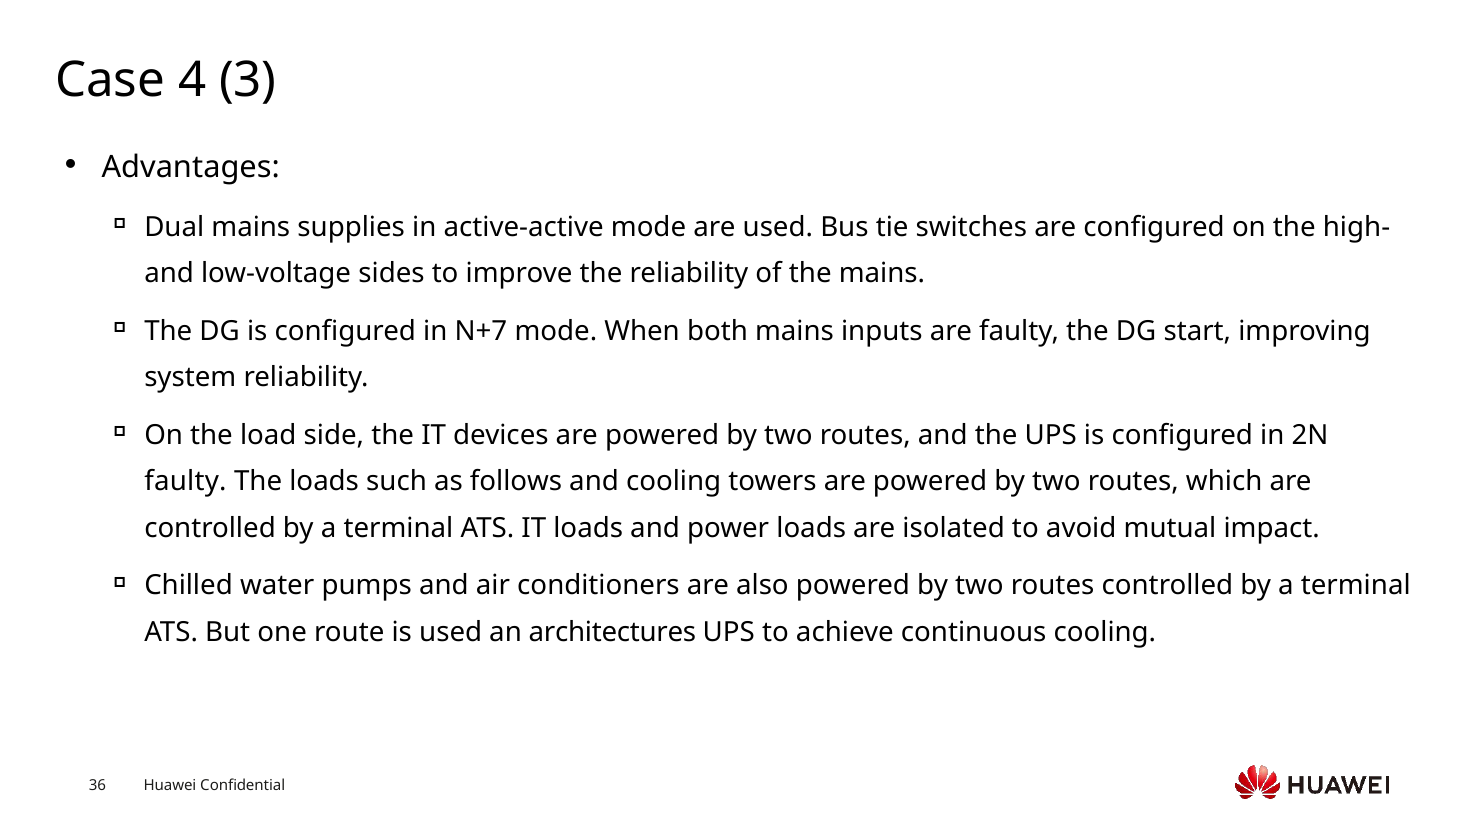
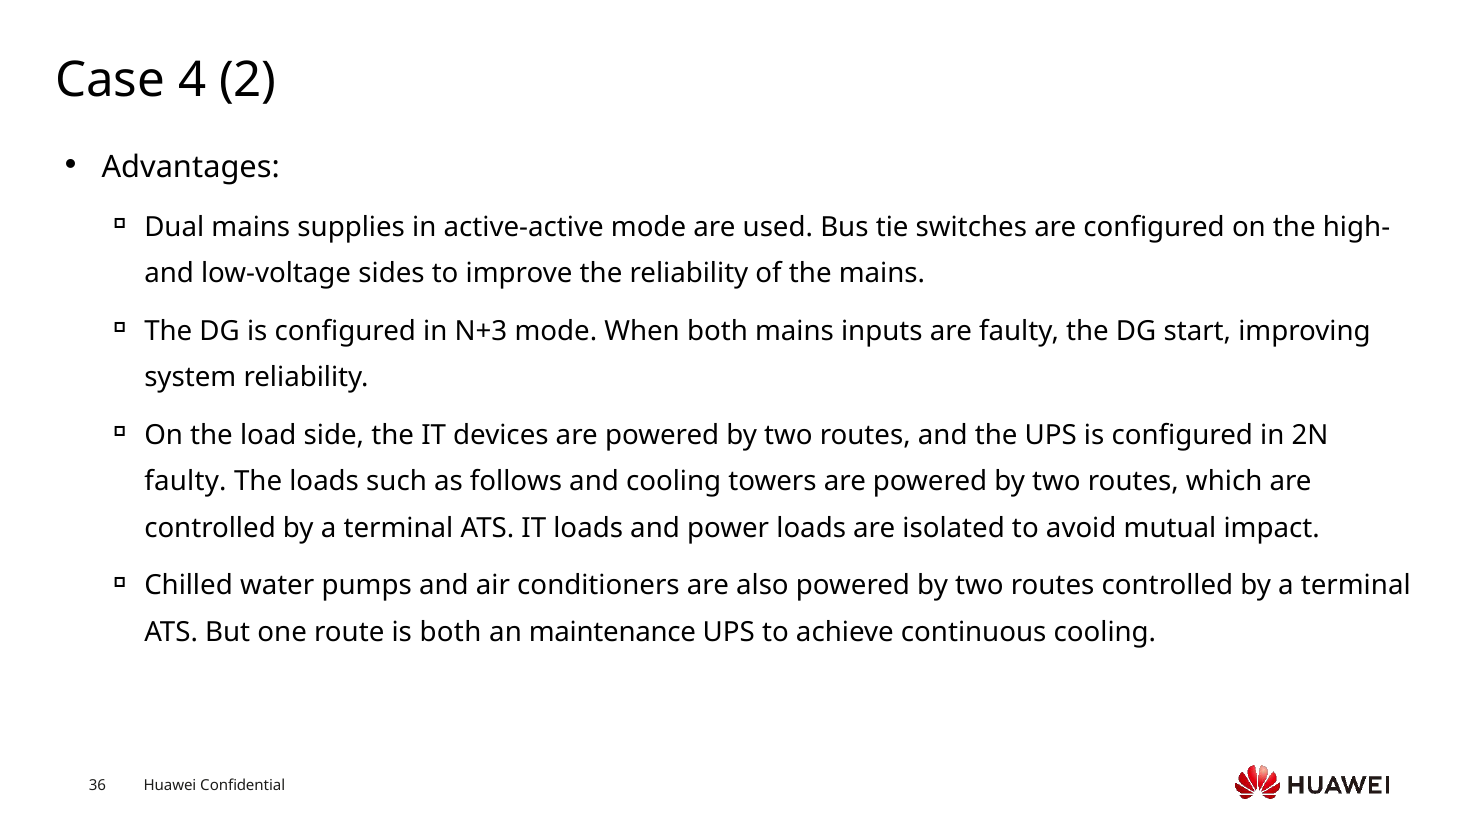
3: 3 -> 2
N+7: N+7 -> N+3
is used: used -> both
architectures: architectures -> maintenance
